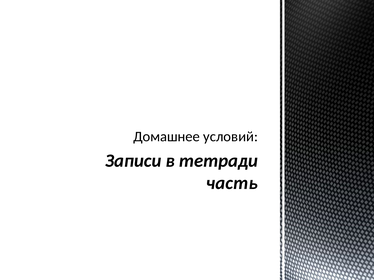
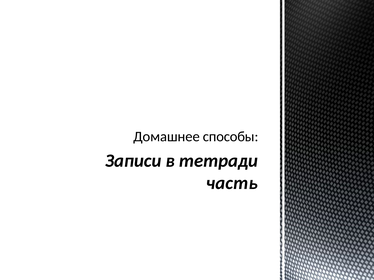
условий: условий -> способы
